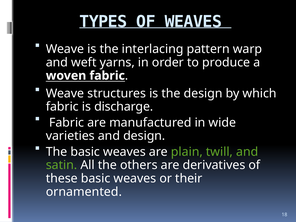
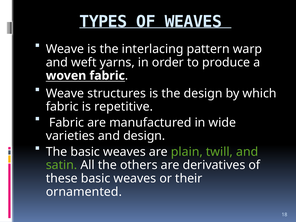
discharge: discharge -> repetitive
